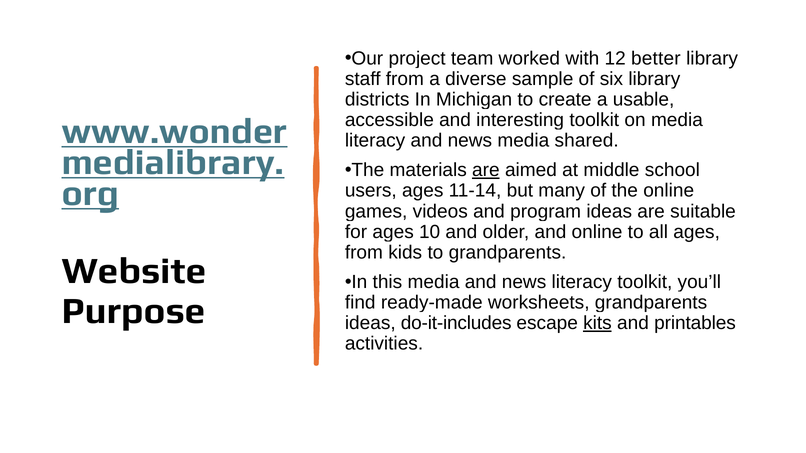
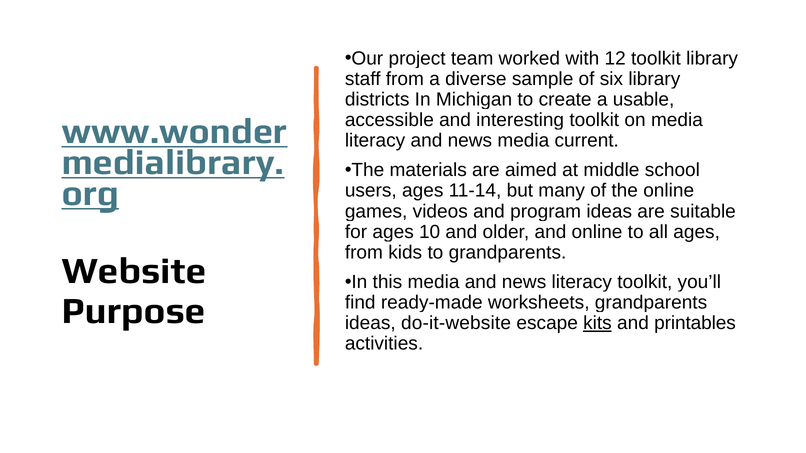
12 better: better -> toolkit
shared: shared -> current
are at (486, 170) underline: present -> none
do-it-includes: do-it-includes -> do-it-website
